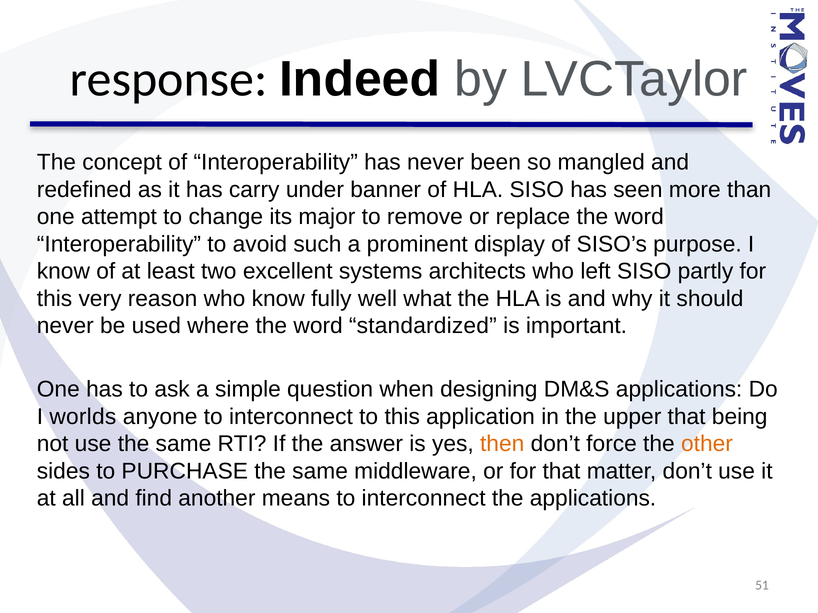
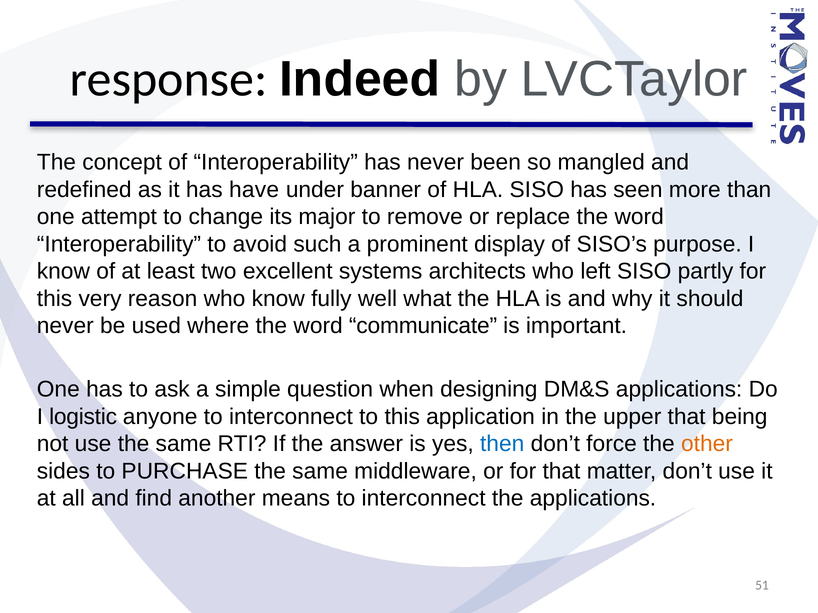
carry: carry -> have
standardized: standardized -> communicate
worlds: worlds -> logistic
then colour: orange -> blue
